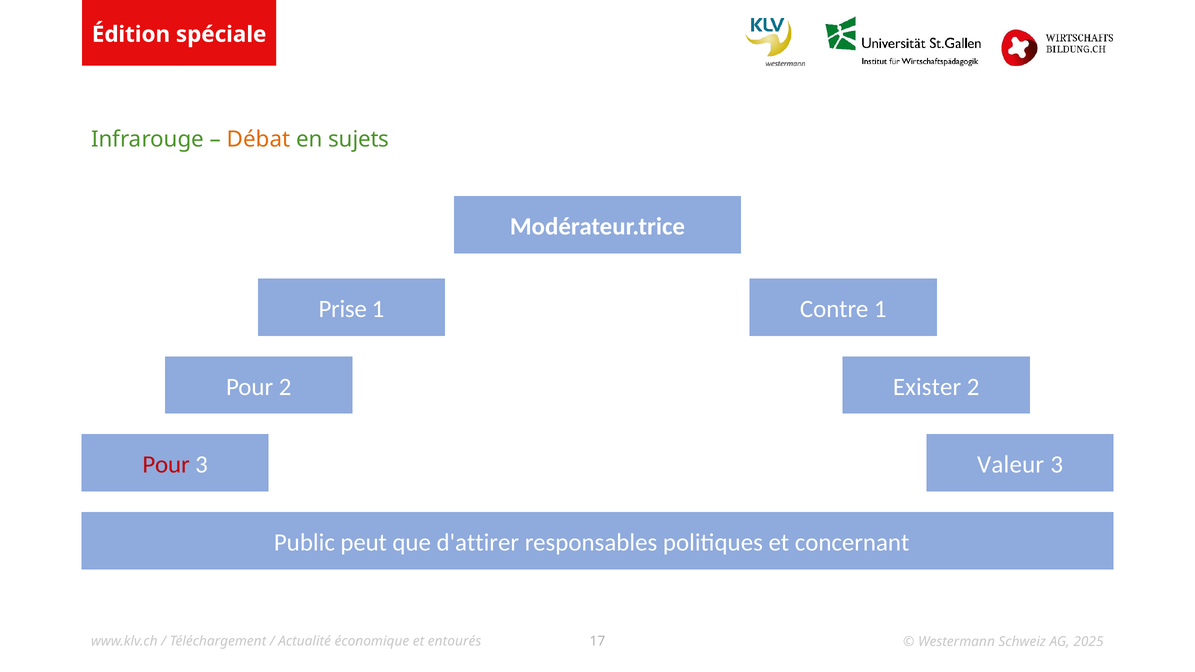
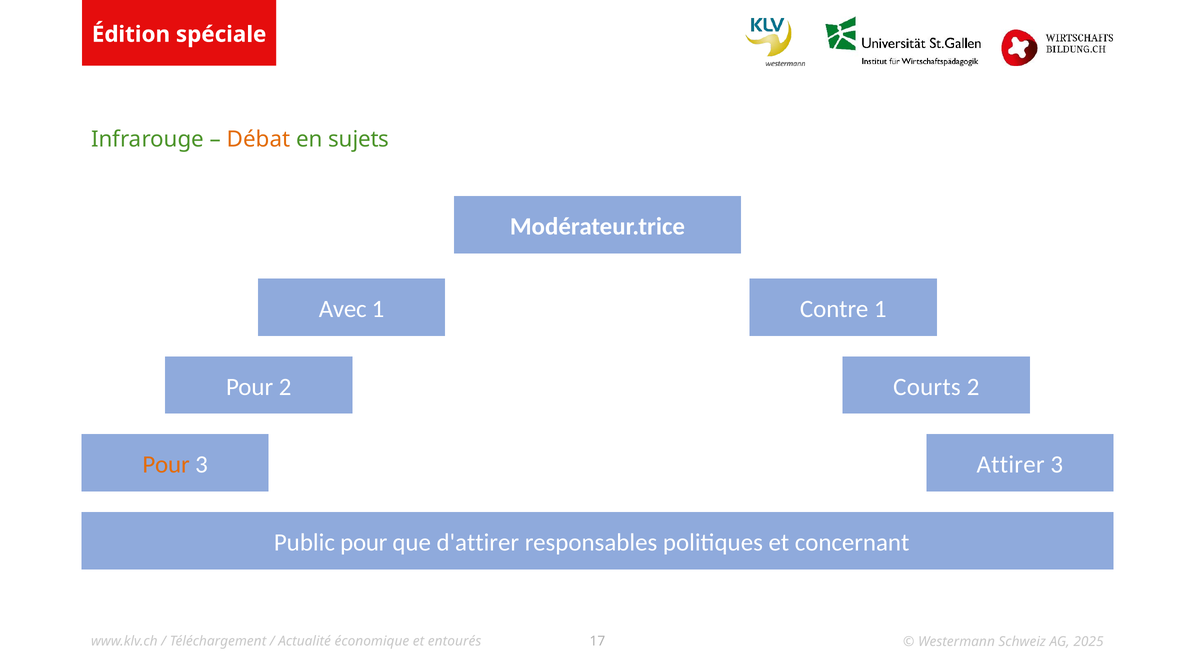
Prise: Prise -> Avec
Exister: Exister -> Courts
Pour at (166, 465) colour: red -> orange
Valeur: Valeur -> Attirer
Public peut: peut -> pour
